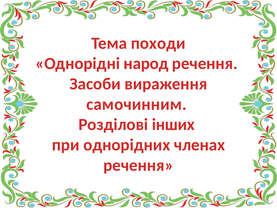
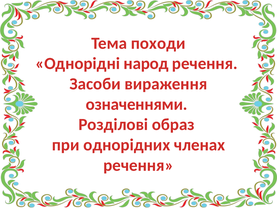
самочинним: самочинним -> означеннями
інших: інших -> образ
